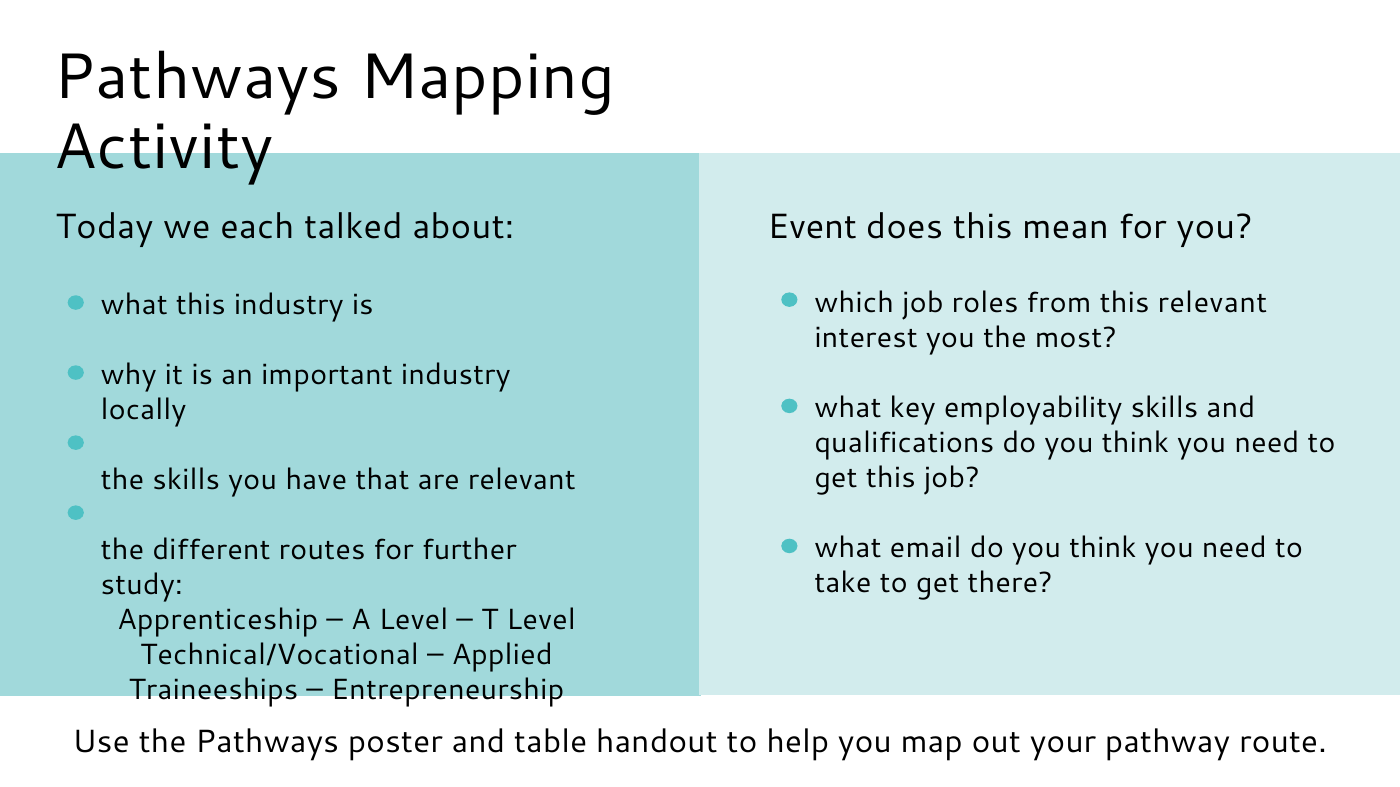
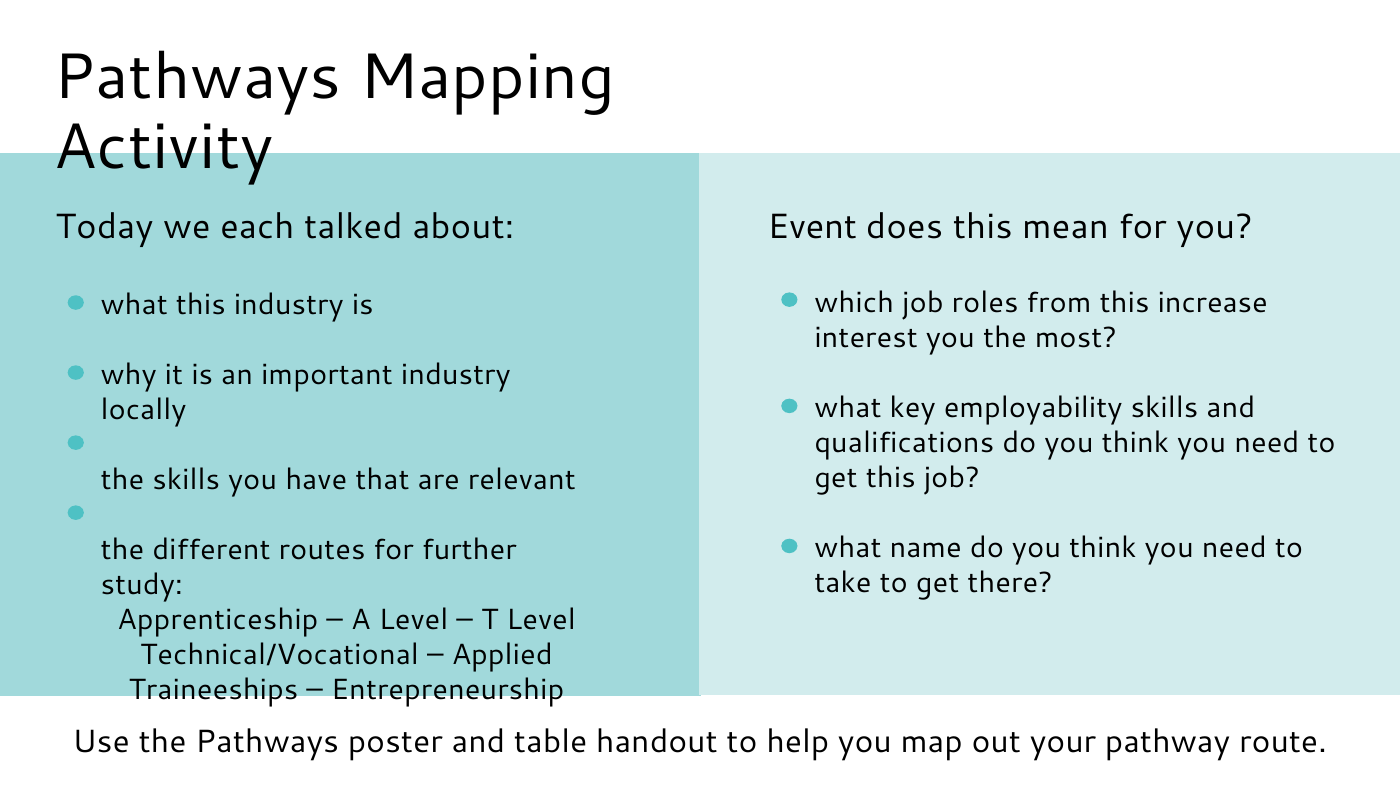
this relevant: relevant -> increase
email: email -> name
